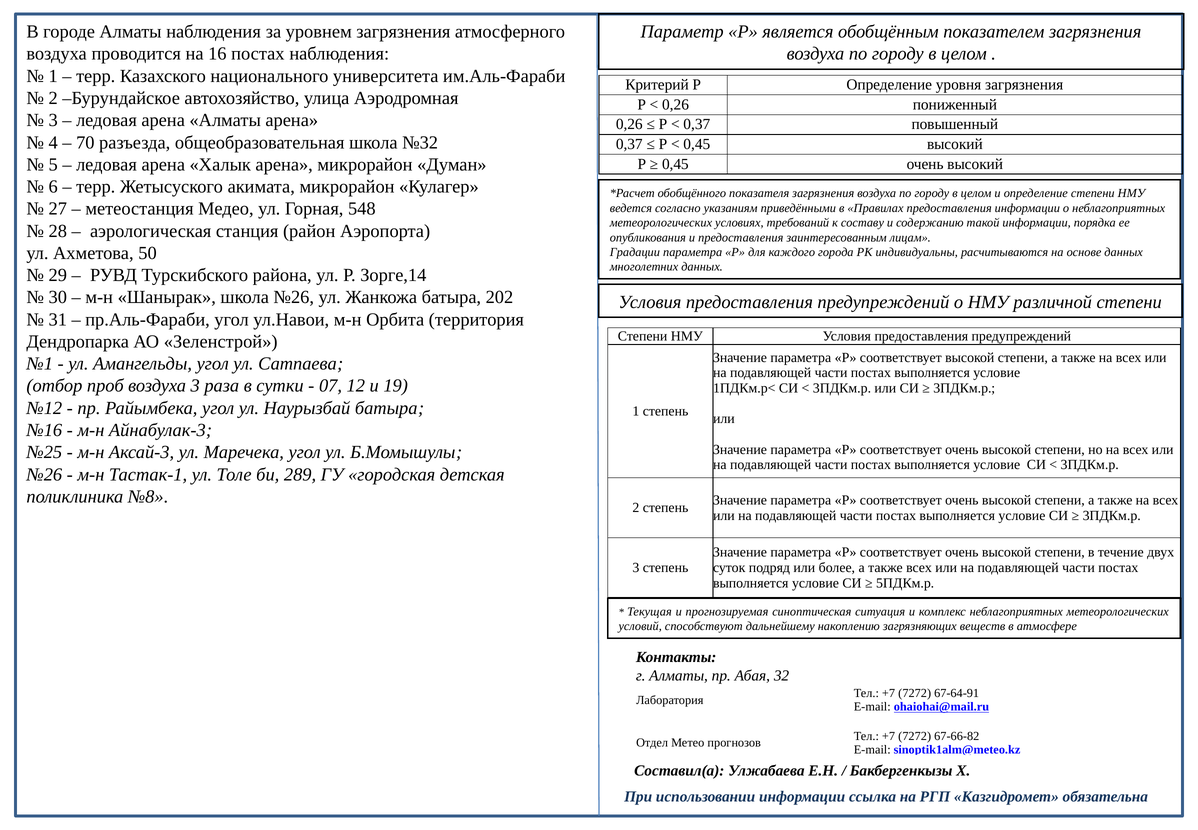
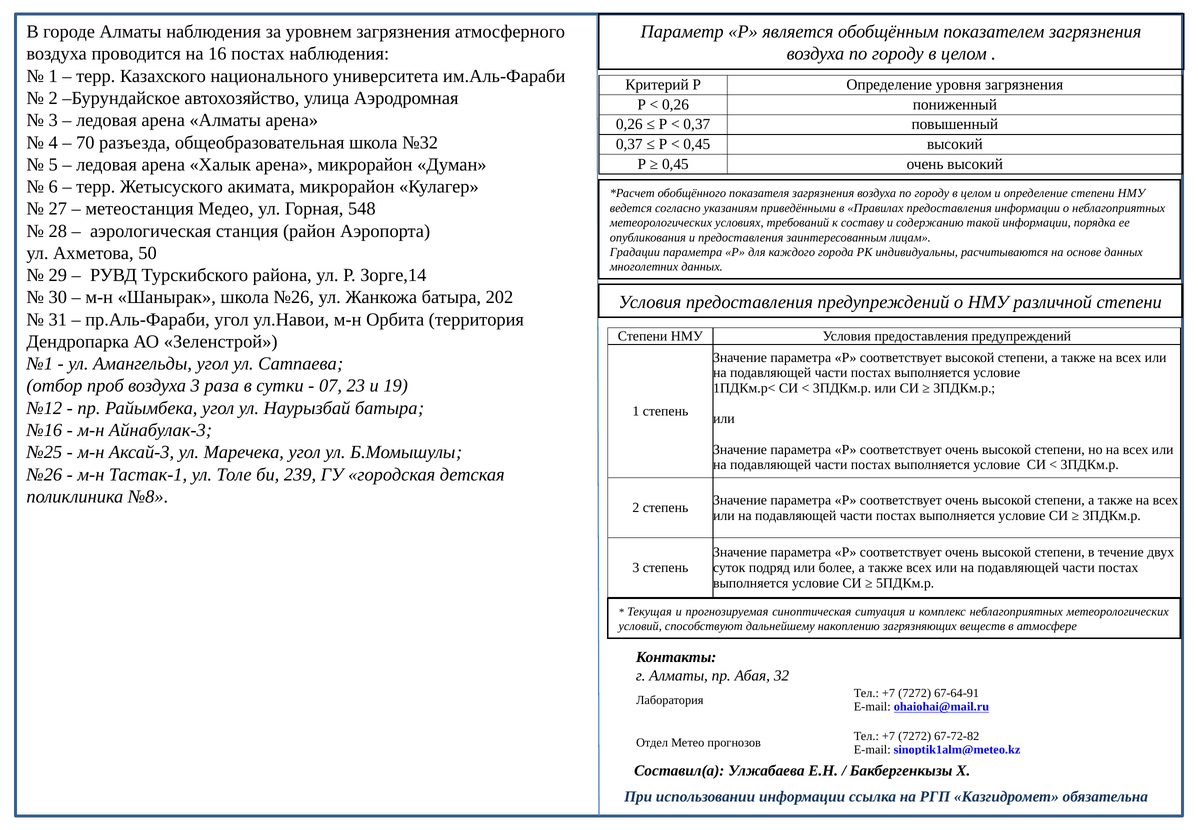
12: 12 -> 23
289: 289 -> 239
67-66-82: 67-66-82 -> 67-72-82
